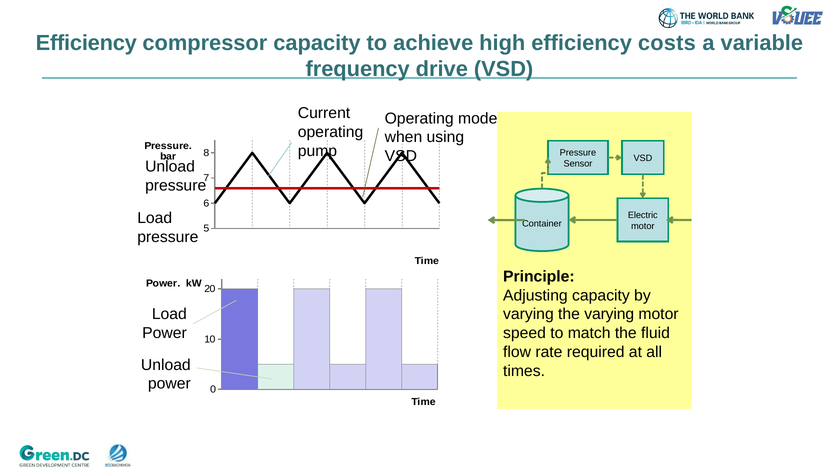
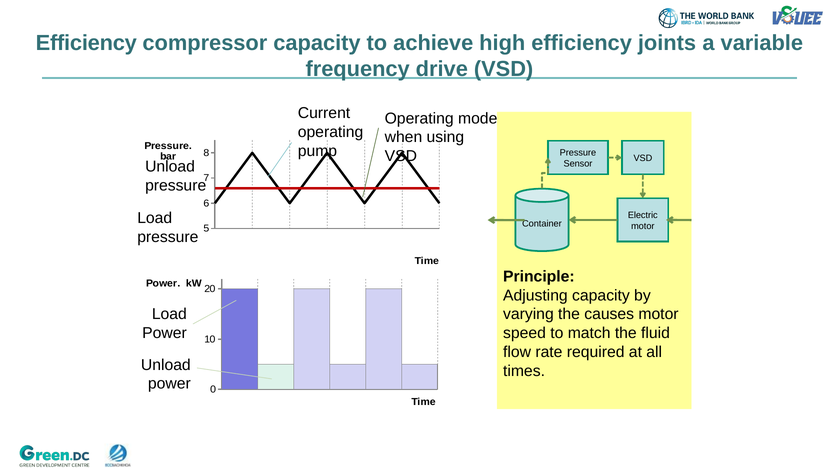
costs: costs -> joints
the varying: varying -> causes
